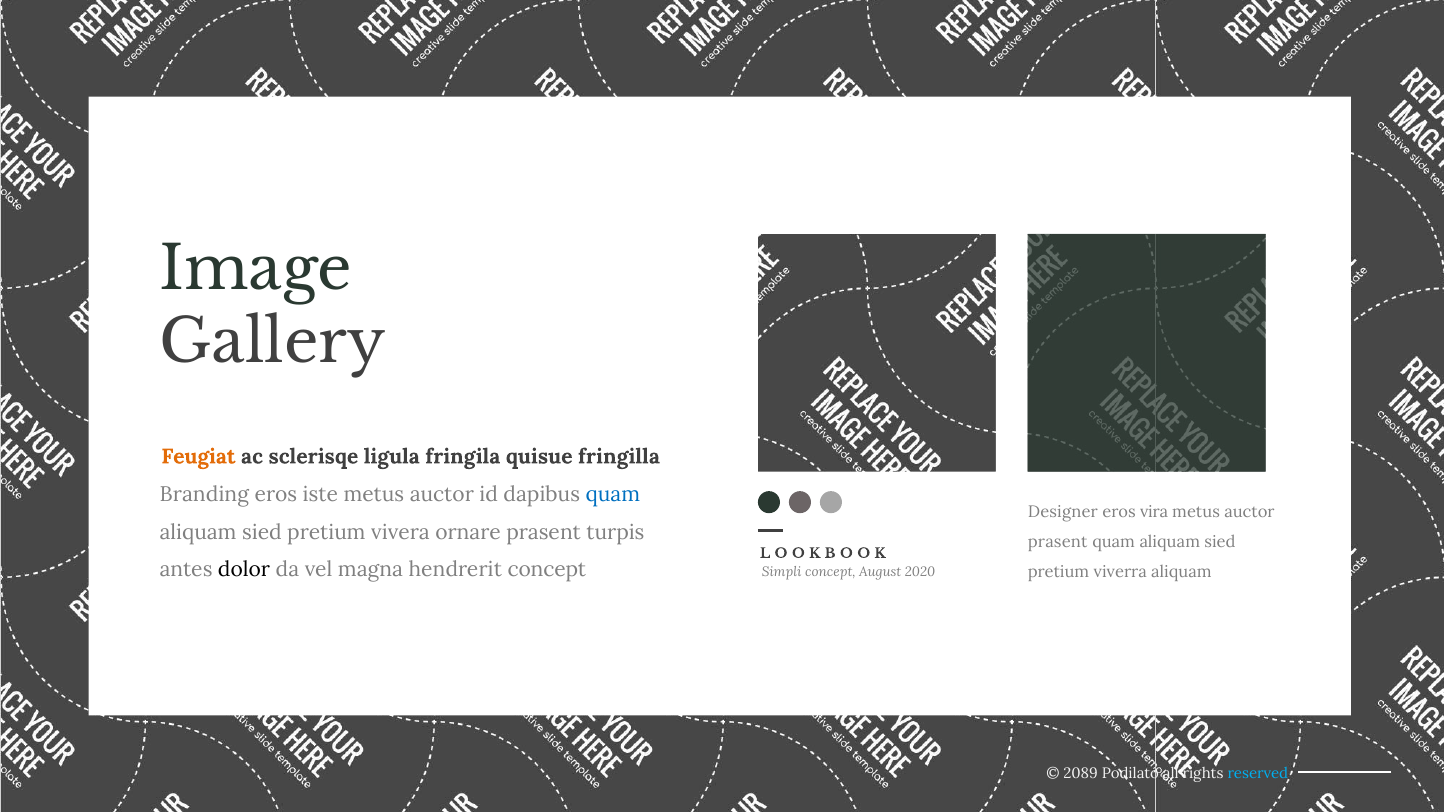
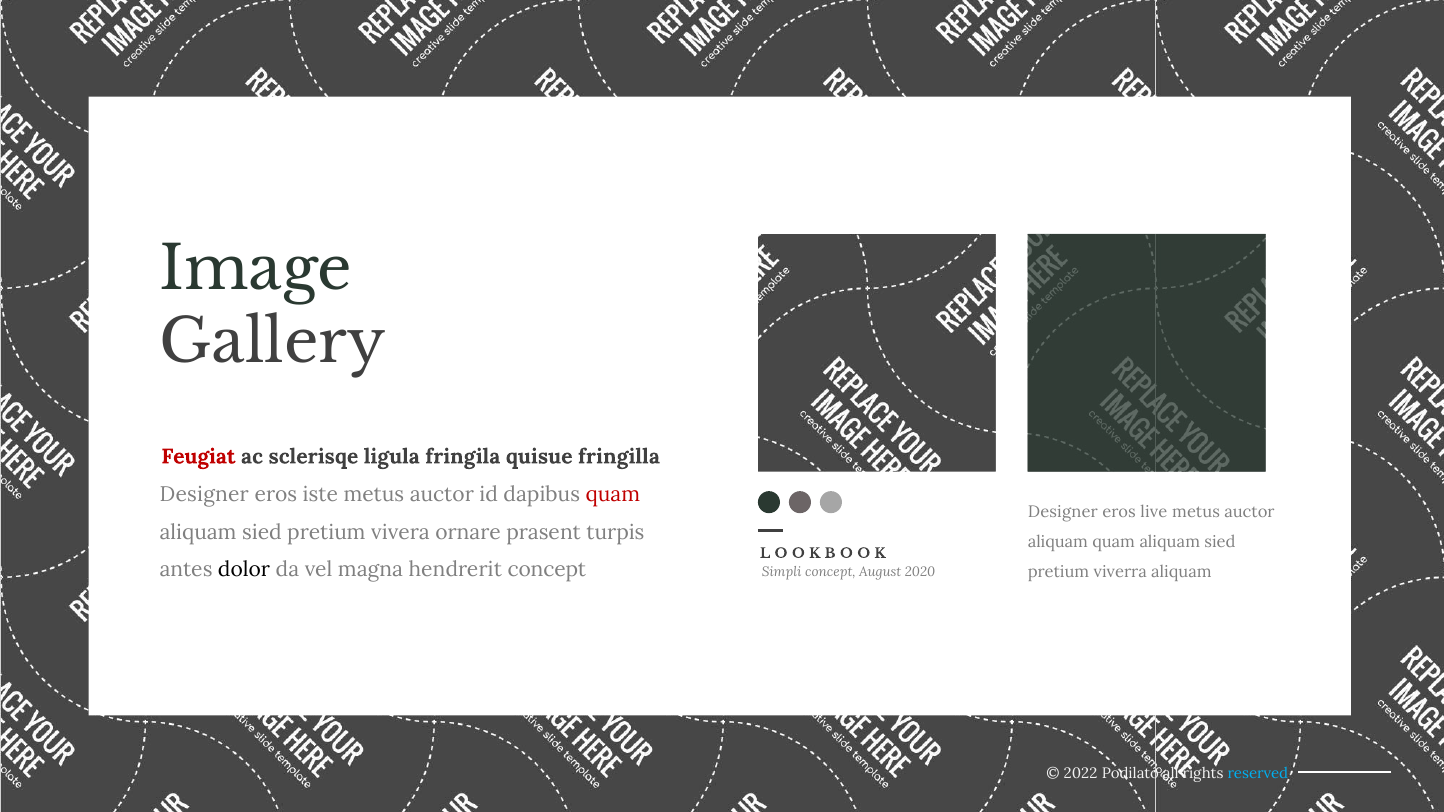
Feugiat colour: orange -> red
Branding at (204, 494): Branding -> Designer
quam at (613, 494) colour: blue -> red
vira: vira -> live
prasent at (1058, 542): prasent -> aliquam
2089: 2089 -> 2022
